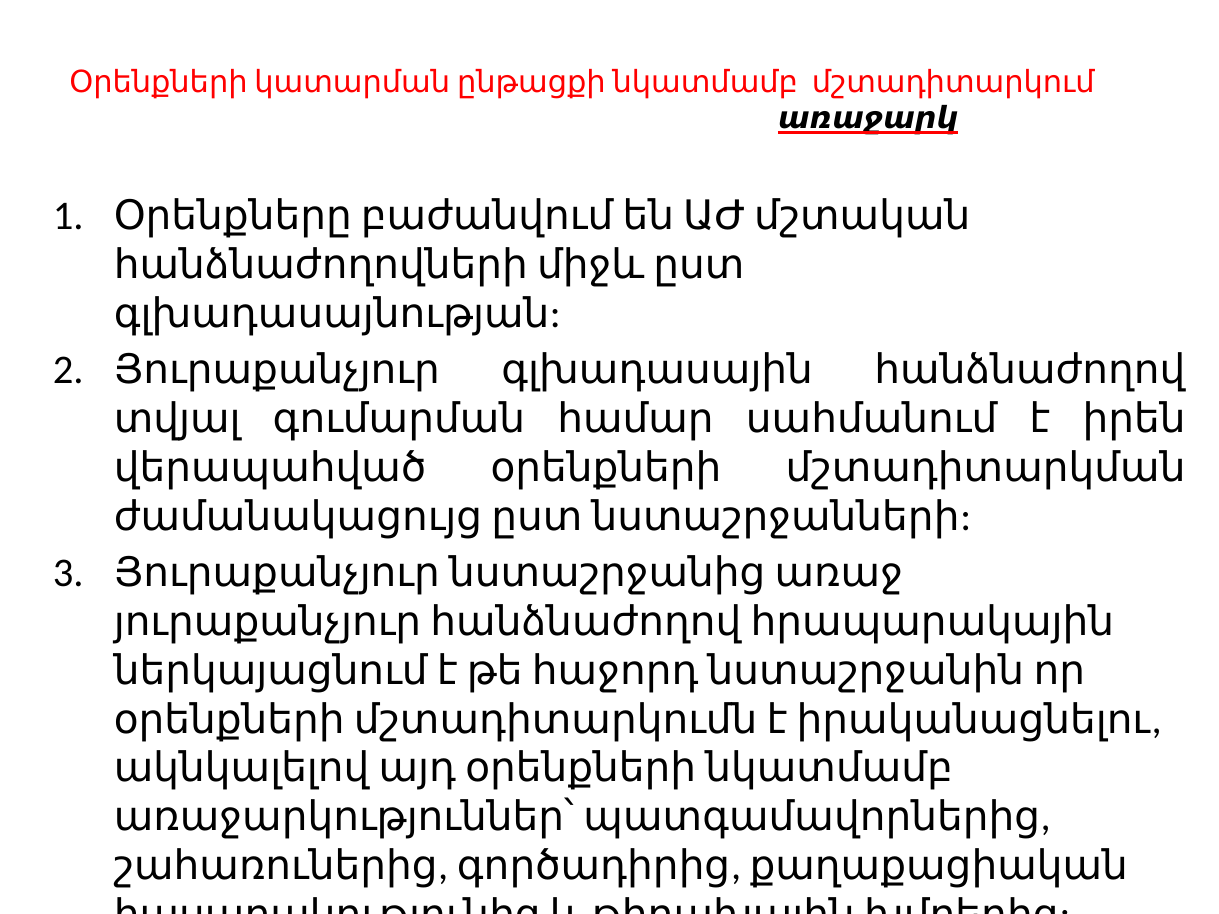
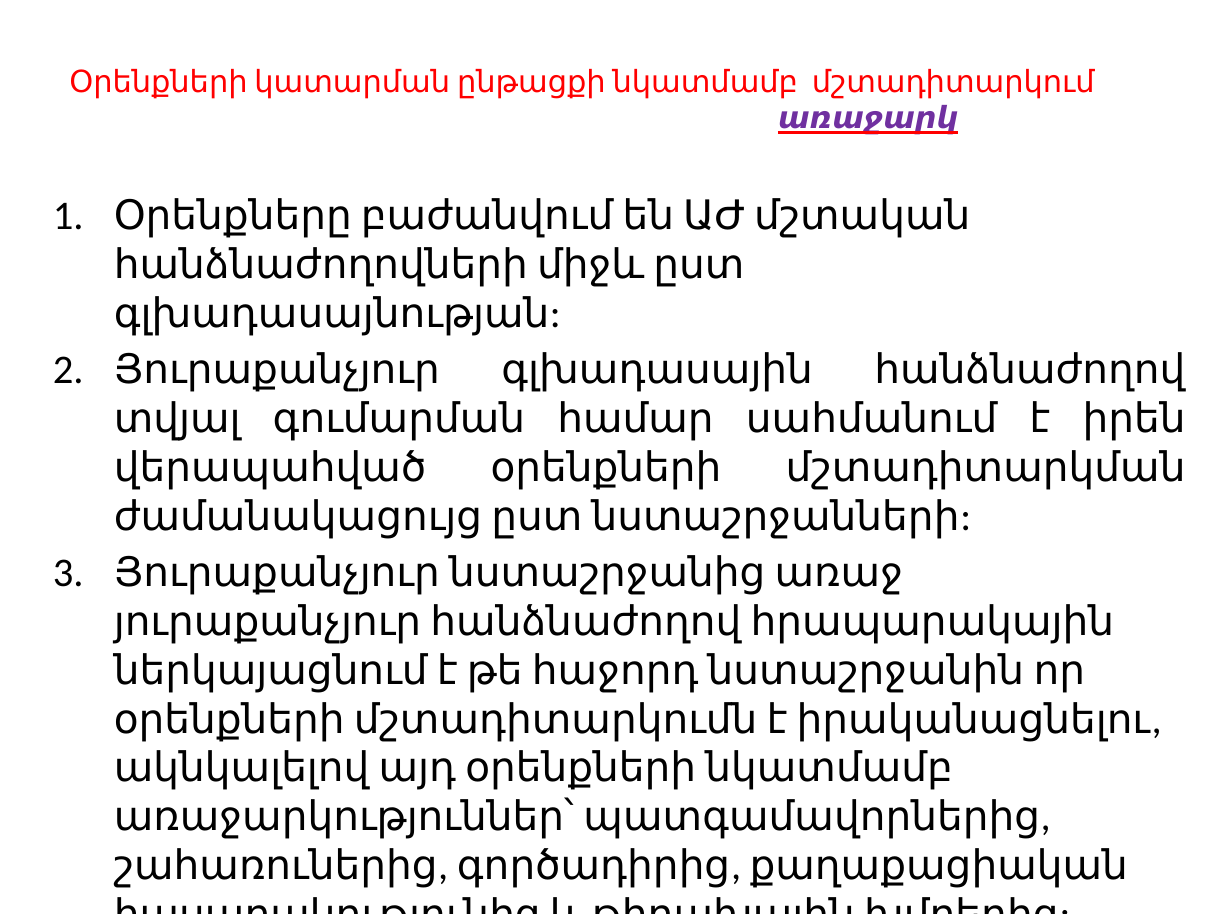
առաջարկ colour: black -> purple
